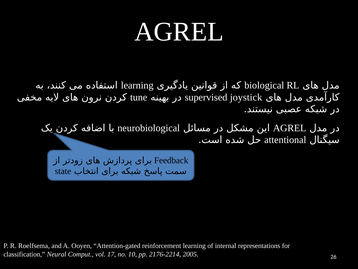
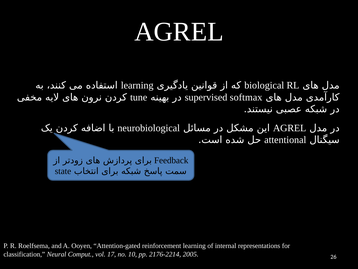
joystick: joystick -> softmax
